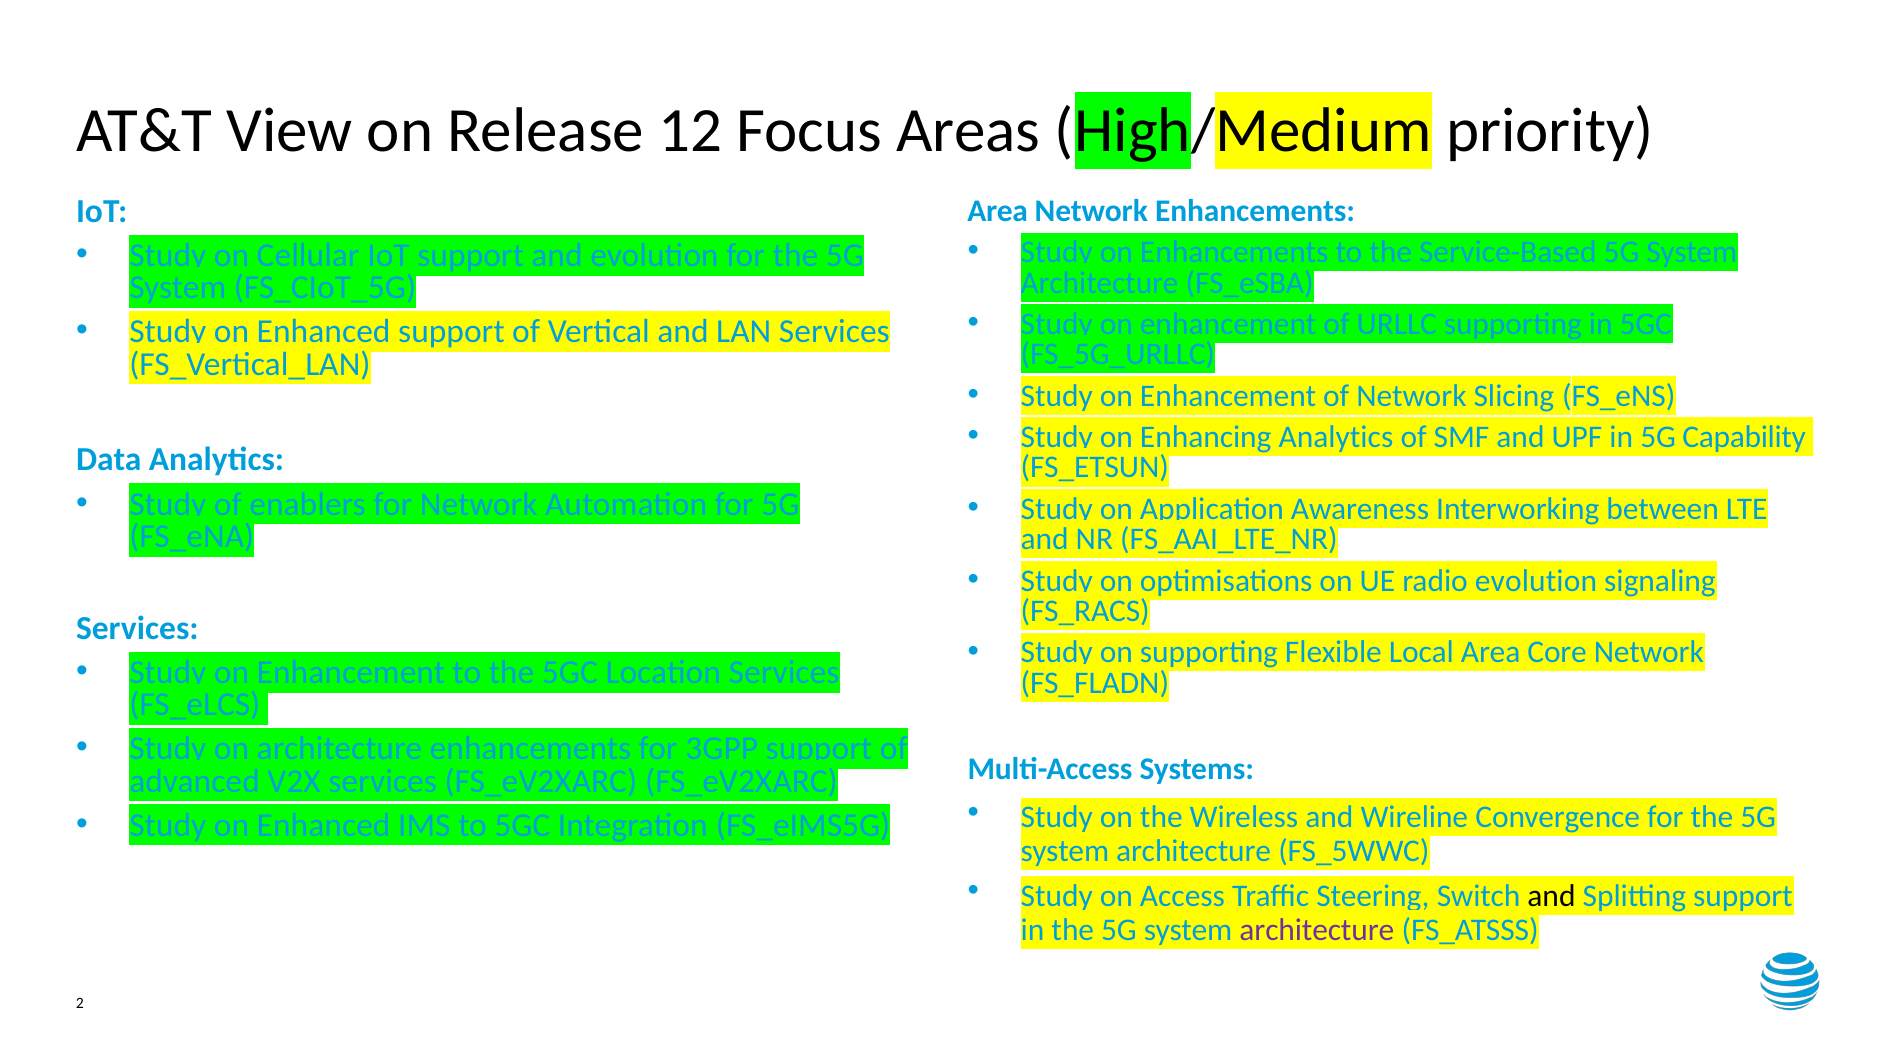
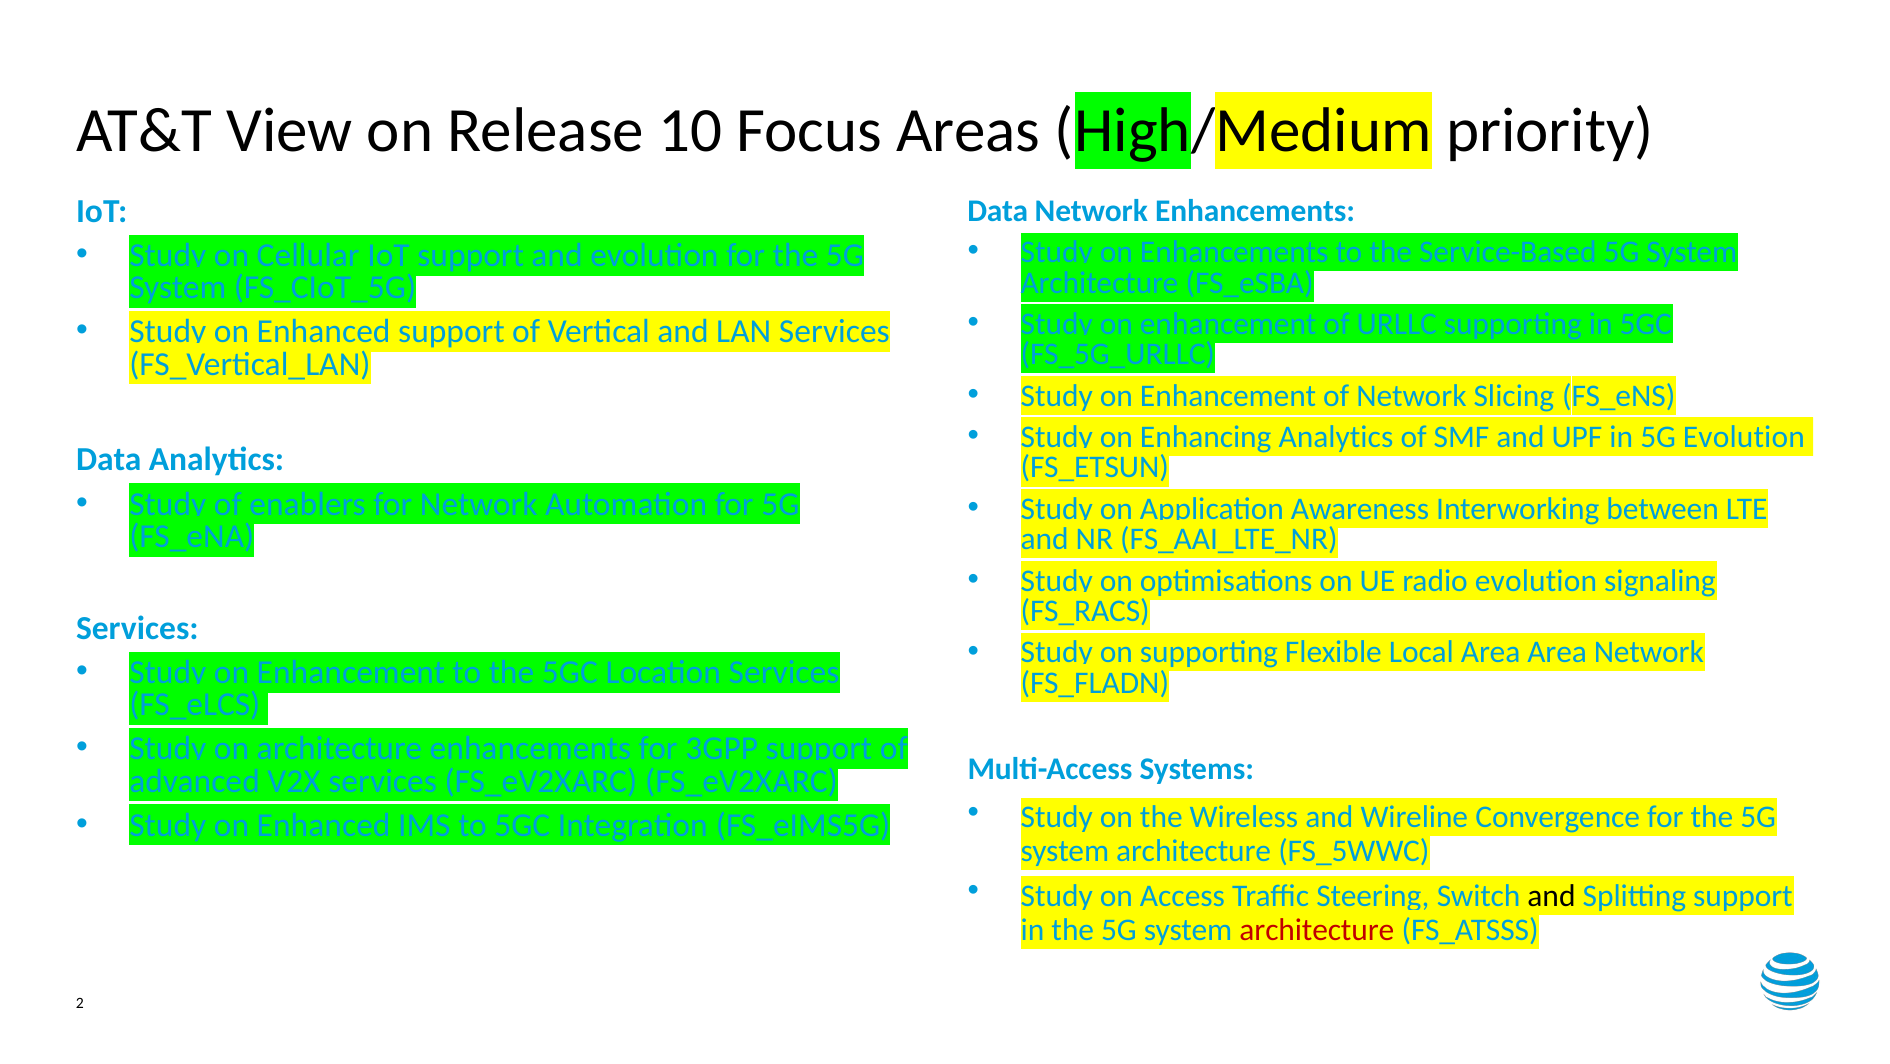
12: 12 -> 10
Area at (998, 211): Area -> Data
5G Capability: Capability -> Evolution
Area Core: Core -> Area
architecture at (1317, 929) colour: purple -> red
